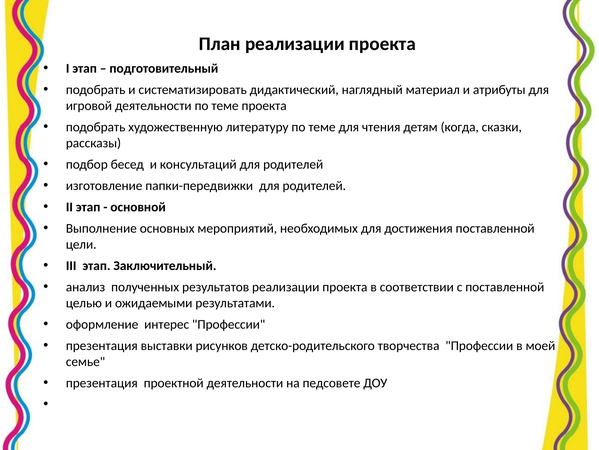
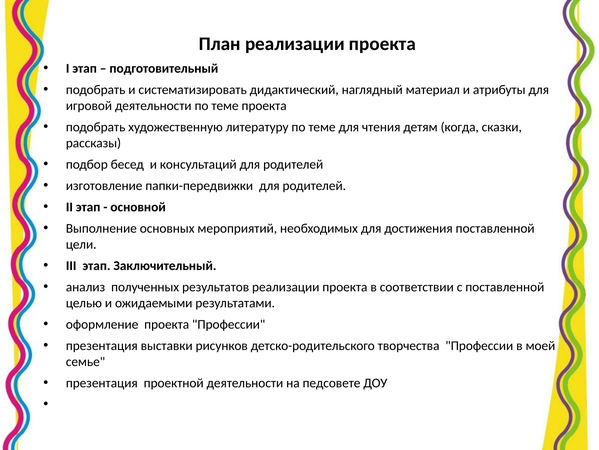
оформление интерес: интерес -> проекта
